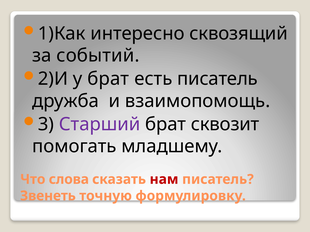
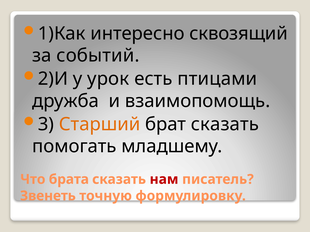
у брат: брат -> урок
есть писатель: писатель -> птицами
Старший colour: purple -> orange
брат сквозит: сквозит -> сказать
слова: слова -> брата
